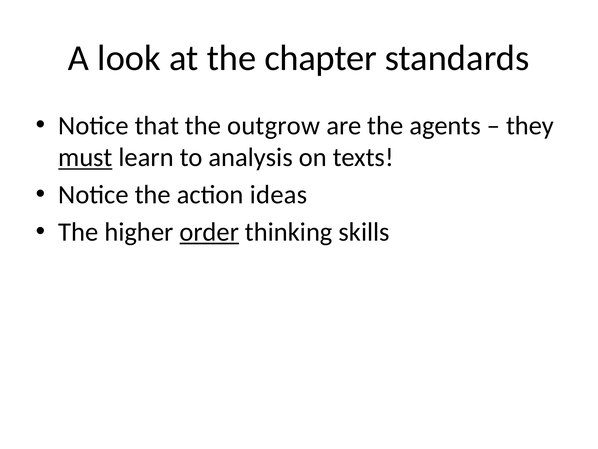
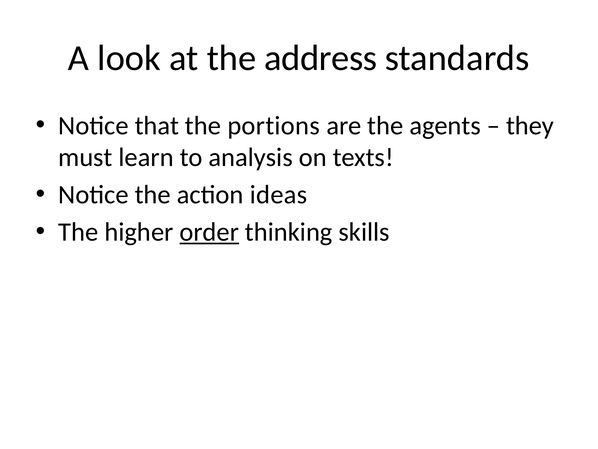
chapter: chapter -> address
outgrow: outgrow -> portions
must underline: present -> none
